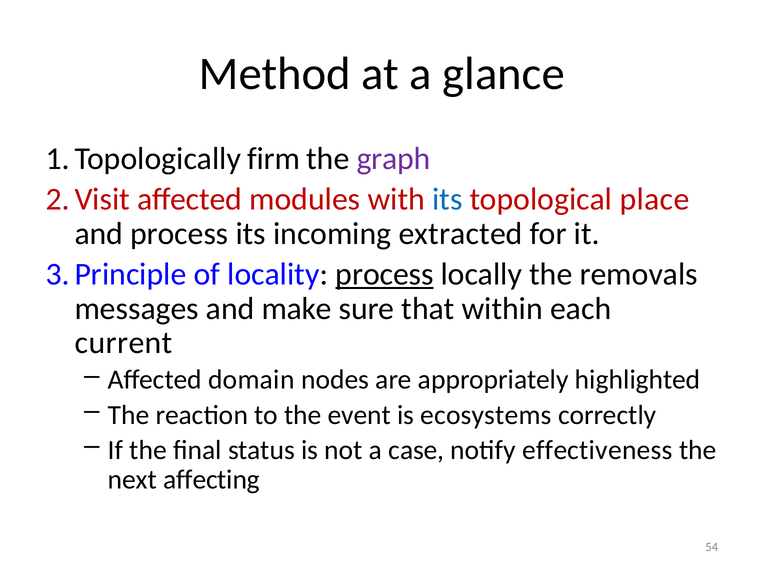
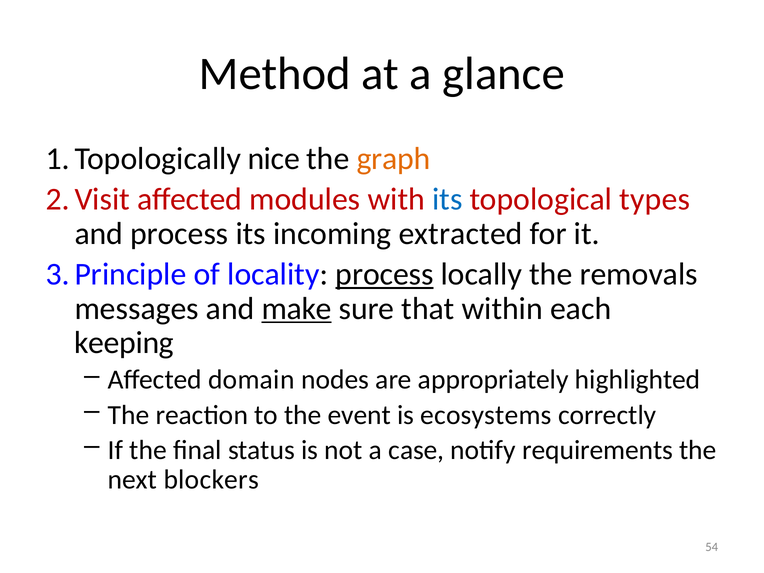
firm: firm -> nice
graph colour: purple -> orange
place: place -> types
make underline: none -> present
current: current -> keeping
effectiveness: effectiveness -> requirements
affecting: affecting -> blockers
